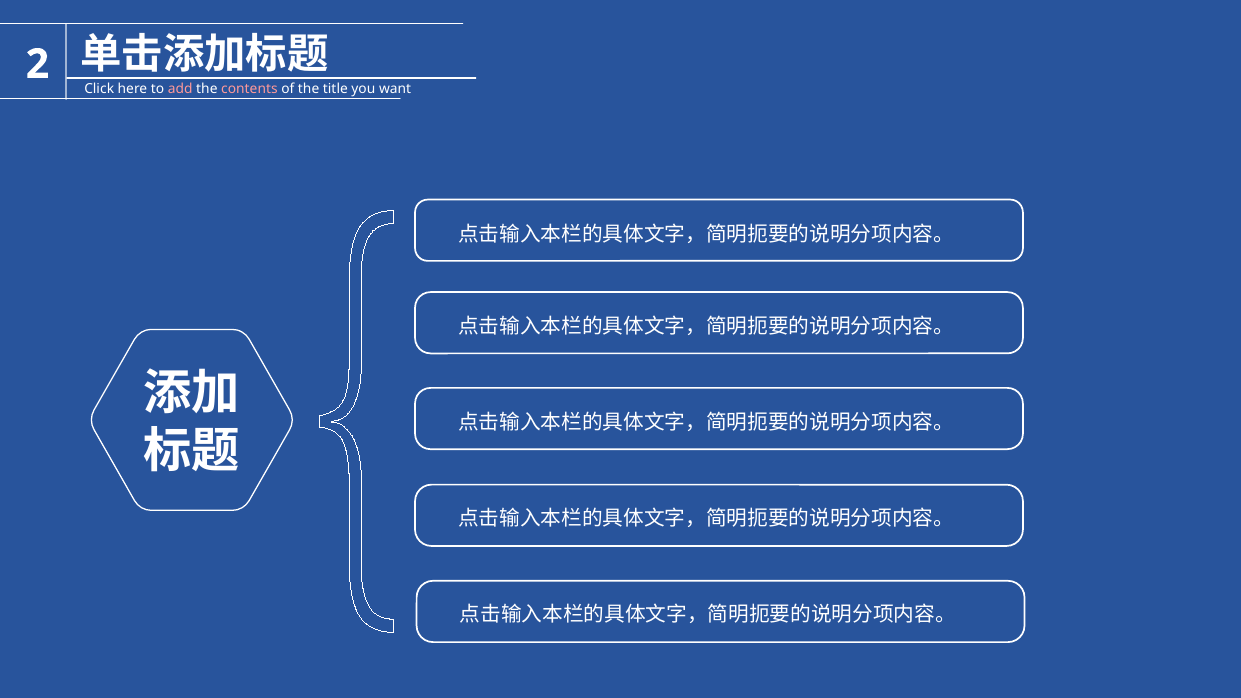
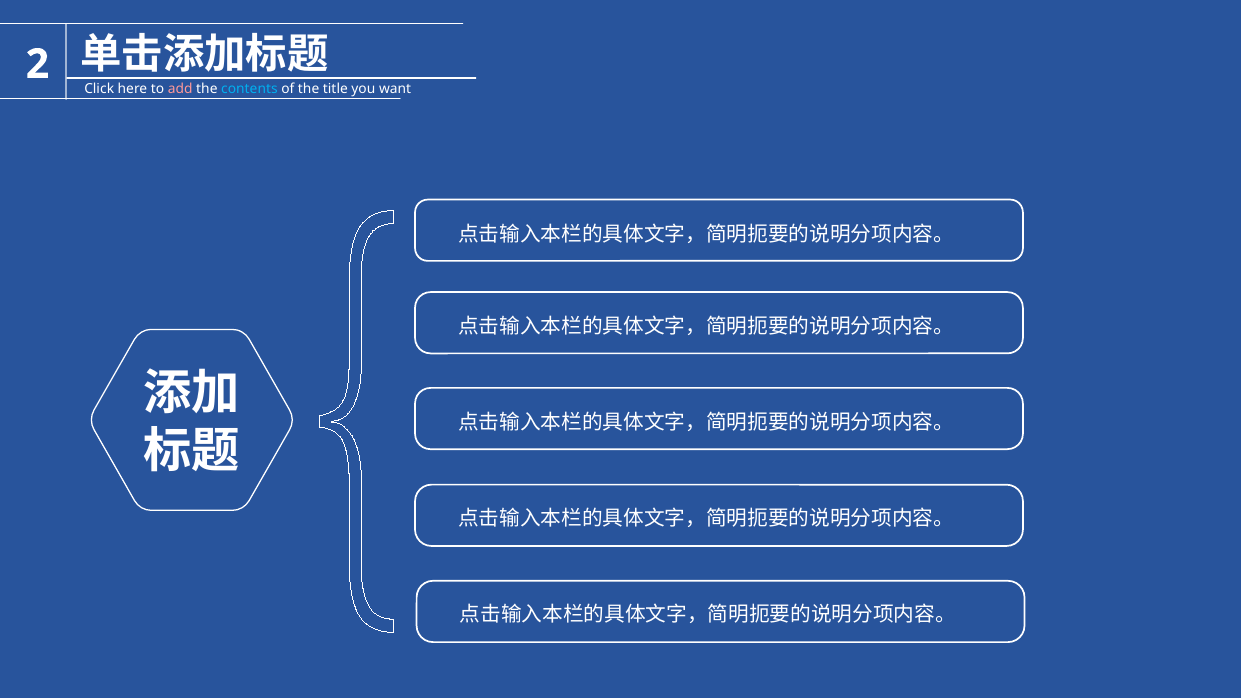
contents colour: pink -> light blue
